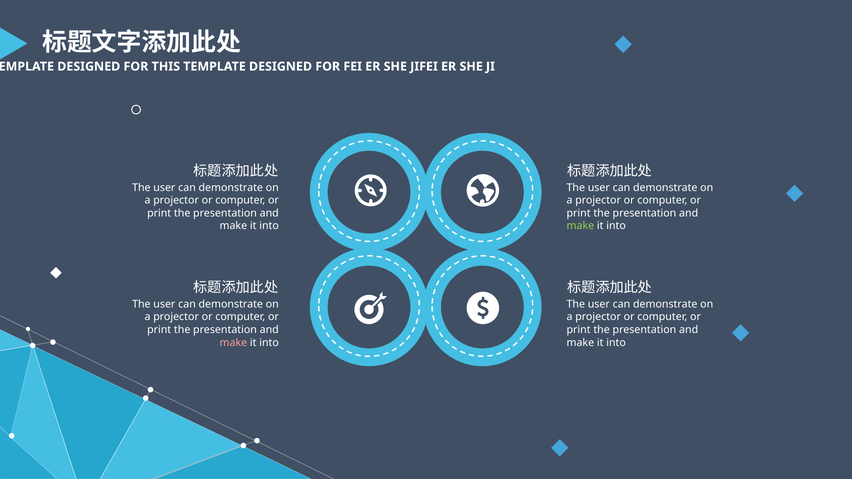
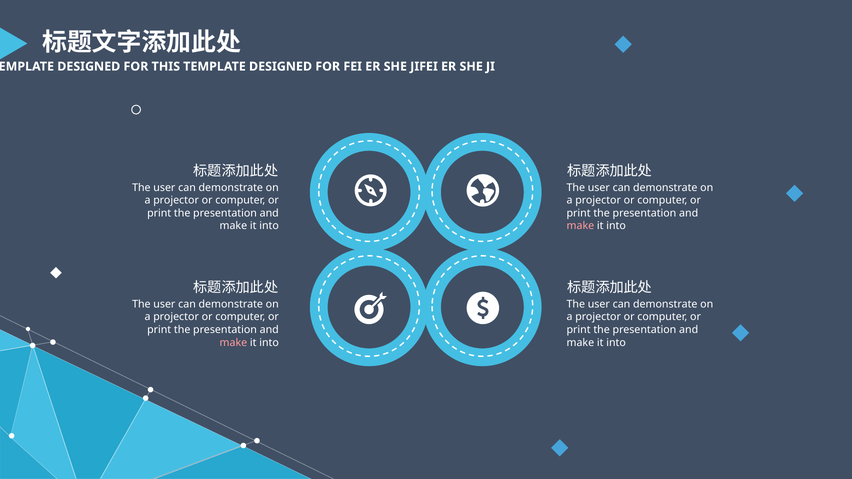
make at (580, 226) colour: light green -> pink
